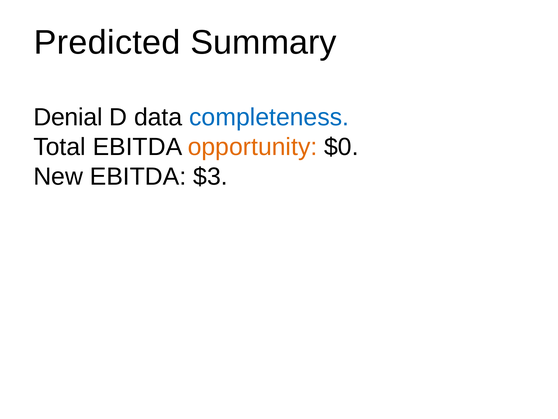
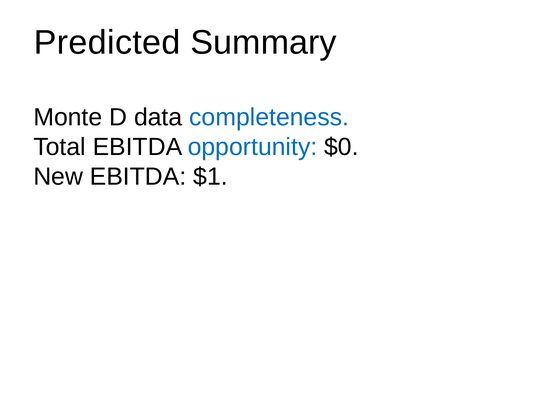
Denial: Denial -> Monte
opportunity colour: orange -> blue
$3: $3 -> $1
